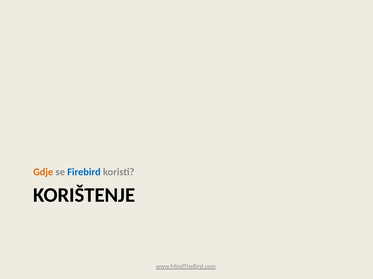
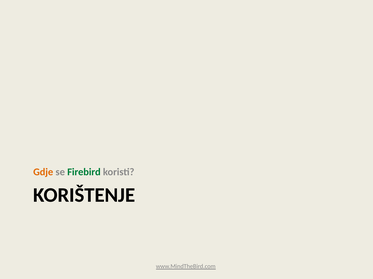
Firebird colour: blue -> green
